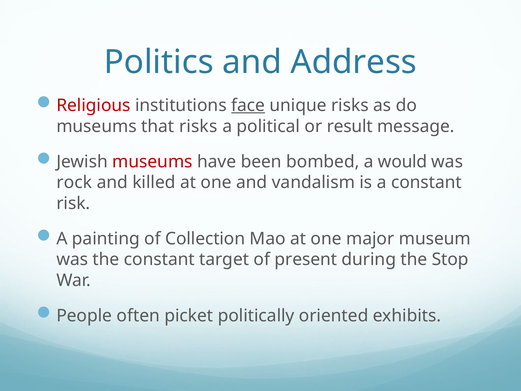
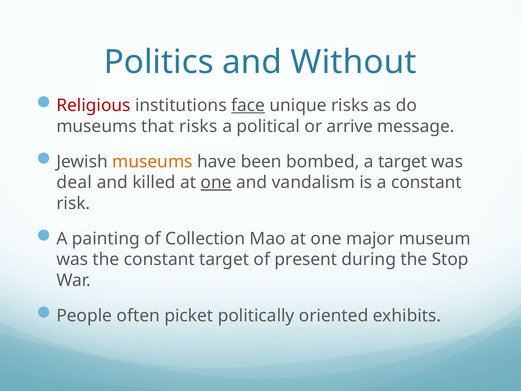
Address: Address -> Without
result: result -> arrive
museums at (152, 162) colour: red -> orange
a would: would -> target
rock: rock -> deal
one at (216, 182) underline: none -> present
